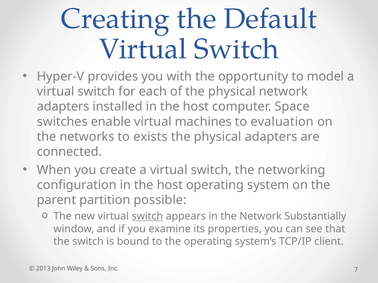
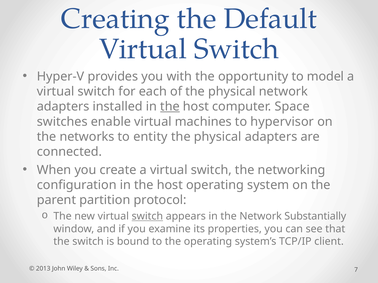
the at (170, 107) underline: none -> present
evaluation: evaluation -> hypervisor
exists: exists -> entity
possible: possible -> protocol
